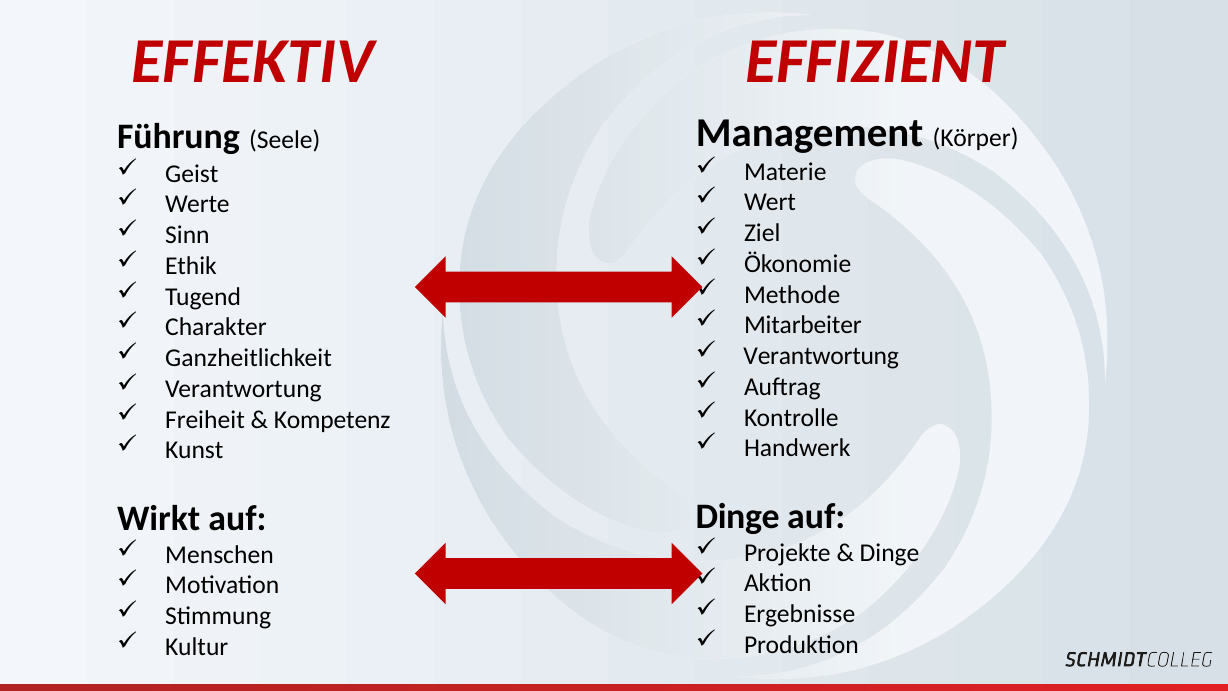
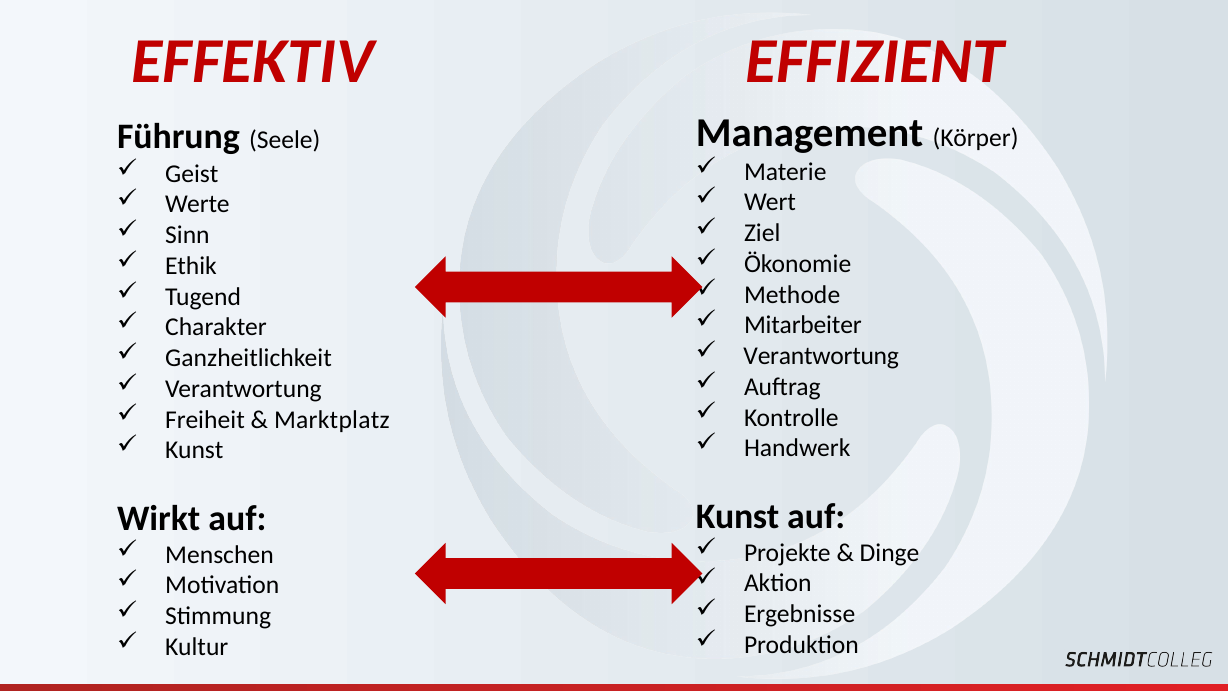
Kompetenz: Kompetenz -> Marktplatz
Dinge at (738, 516): Dinge -> Kunst
